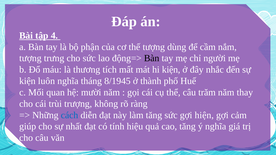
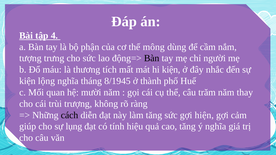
thế tượng: tượng -> mông
luôn: luôn -> lộng
cách colour: blue -> black
nhất: nhất -> lụng
